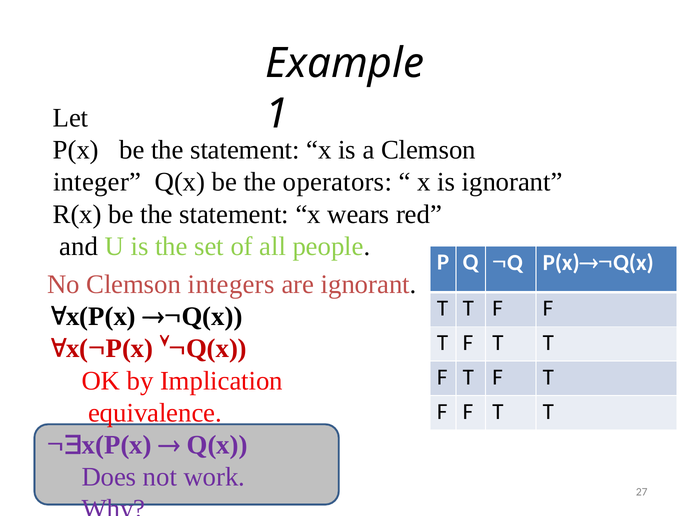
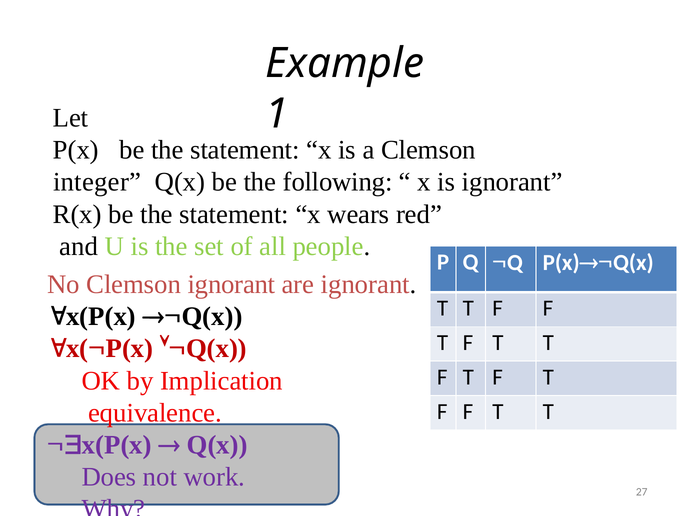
operators: operators -> following
Clemson integers: integers -> ignorant
